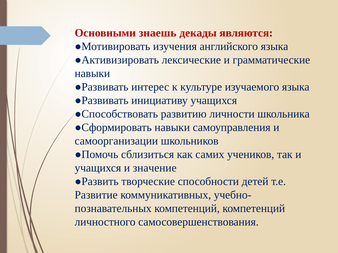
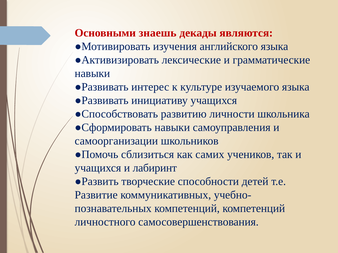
значение: значение -> лабиринт
